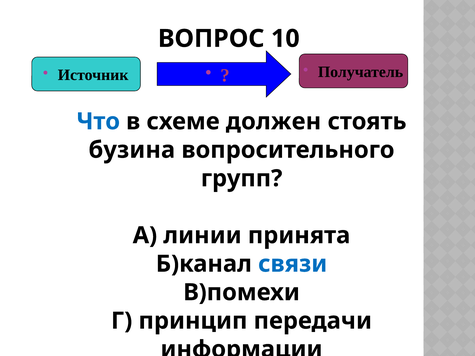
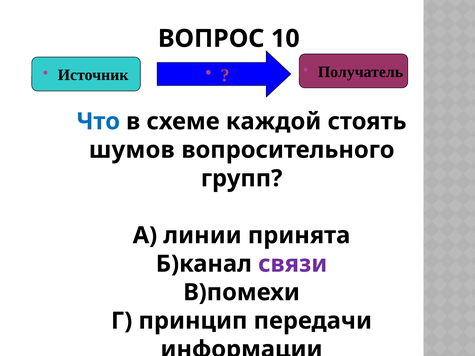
должен: должен -> каждой
бузина: бузина -> шумов
связи colour: blue -> purple
